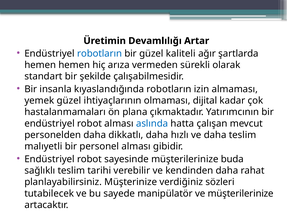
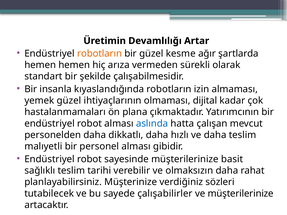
robotların at (100, 54) colour: blue -> orange
kaliteli: kaliteli -> kesme
buda: buda -> basit
kendinden: kendinden -> olmaksızın
manipülatör: manipülatör -> çalışabilirler
